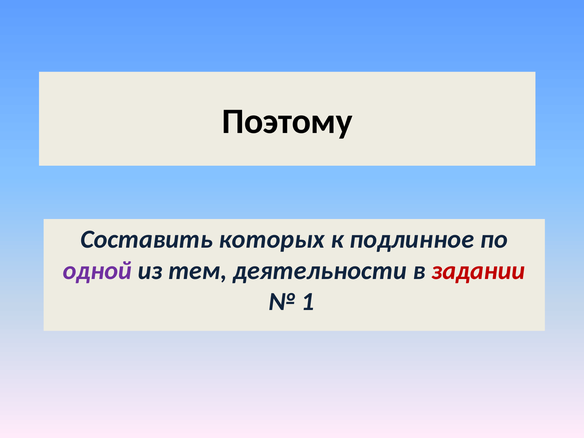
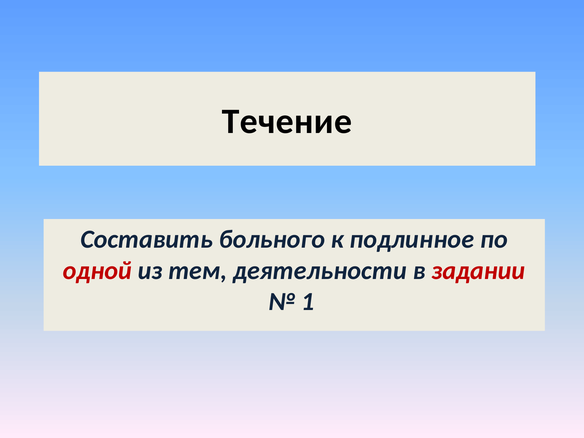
Поэтому: Поэтому -> Течение
которых: которых -> больного
одной colour: purple -> red
